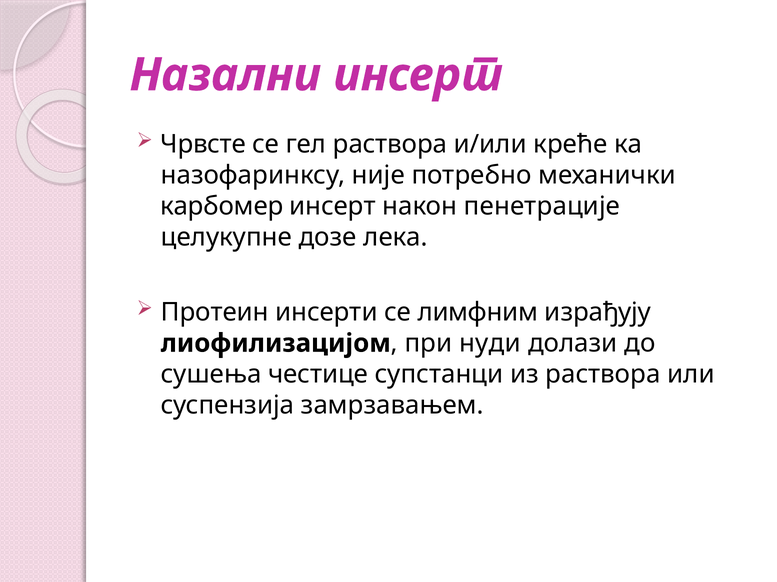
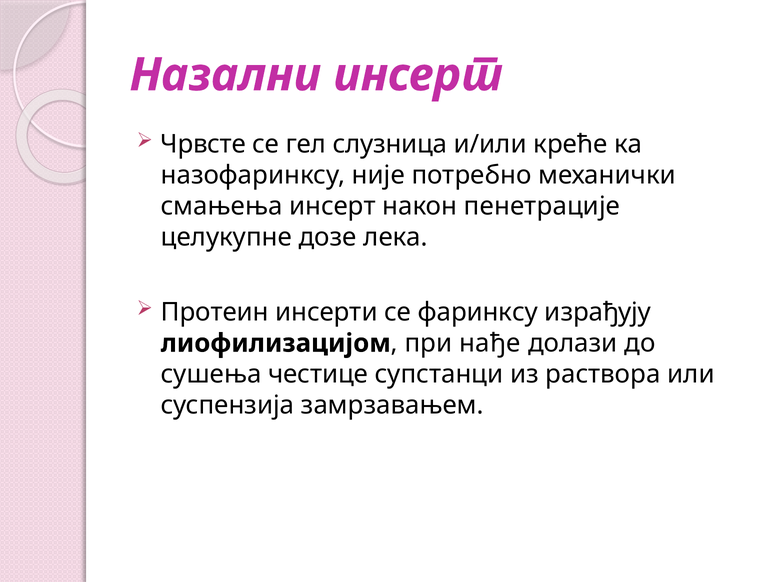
гел раствора: раствора -> слузница
карбомер: карбомер -> смањења
лимфним: лимфним -> фаринксу
нуди: нуди -> нађе
